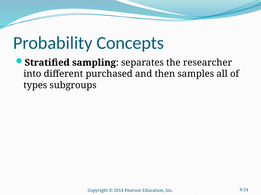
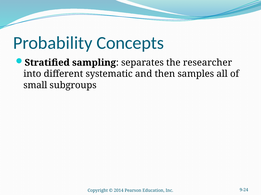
purchased: purchased -> systematic
types: types -> small
